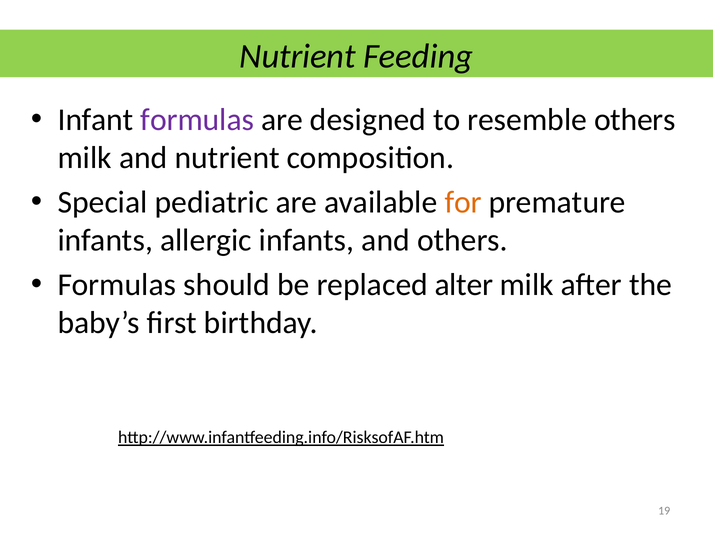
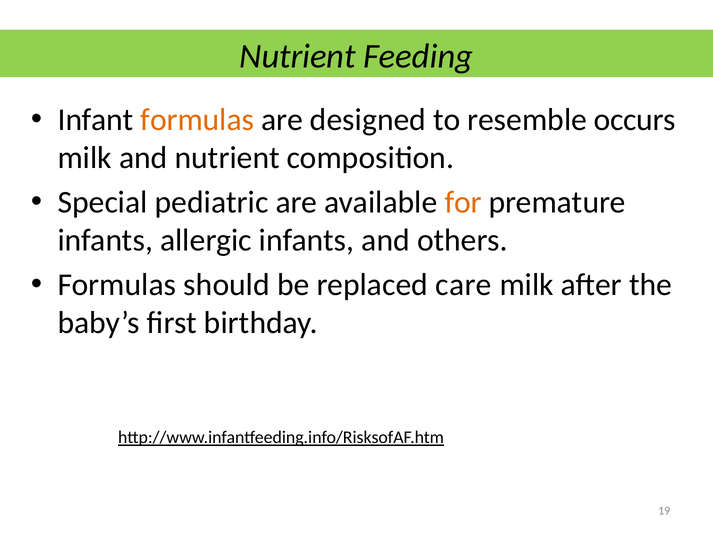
formulas at (197, 120) colour: purple -> orange
resemble others: others -> occurs
alter: alter -> care
